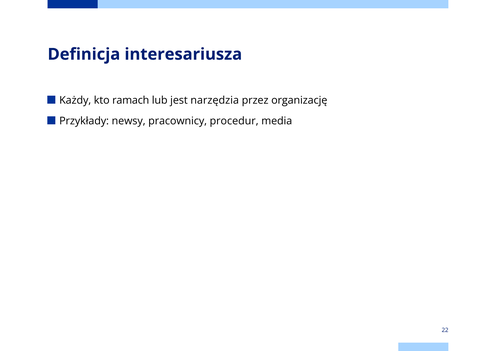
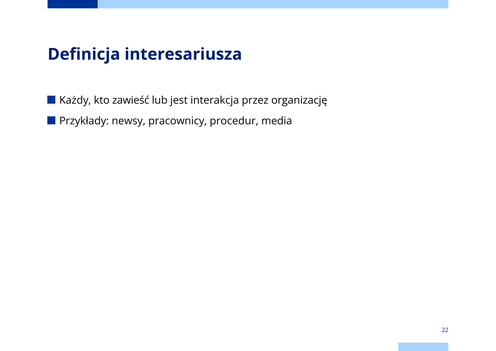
ramach: ramach -> zawieść
narzędzia: narzędzia -> interakcja
